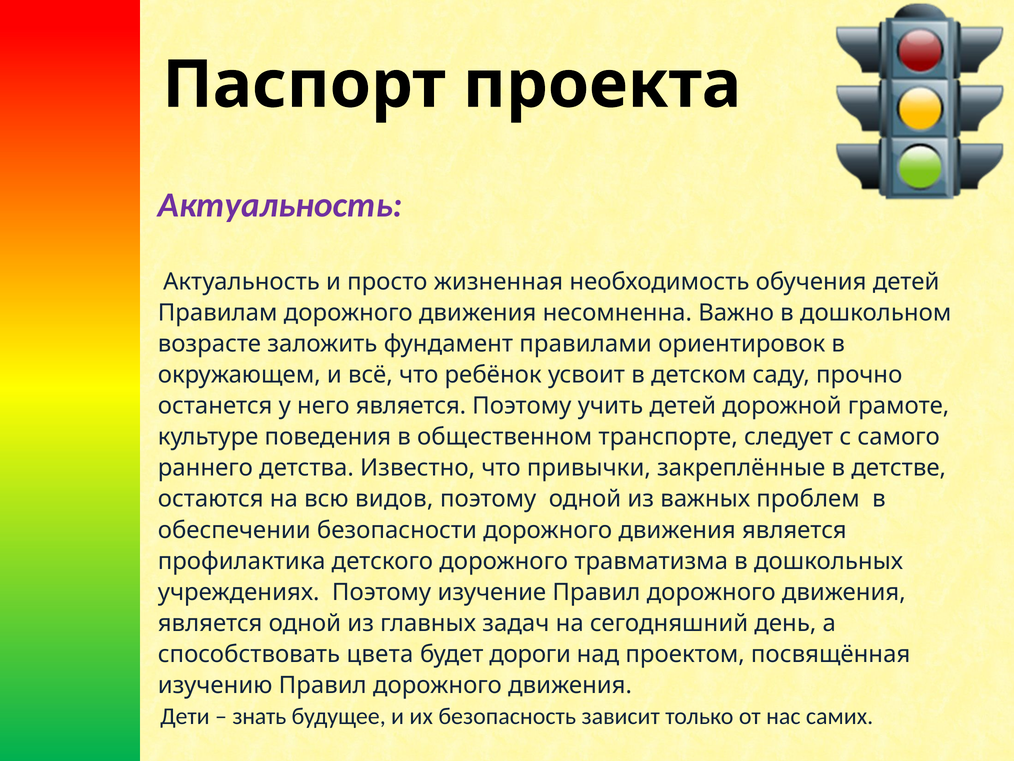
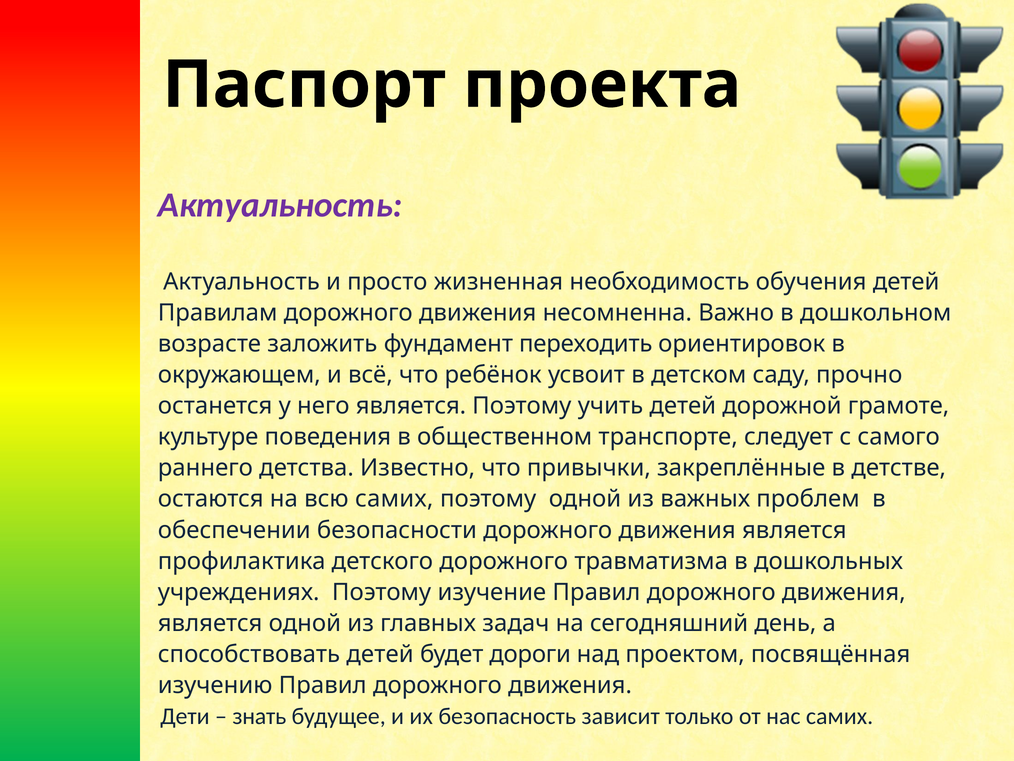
правилами: правилами -> переходить
всю видов: видов -> самих
способствовать цвета: цвета -> детей
